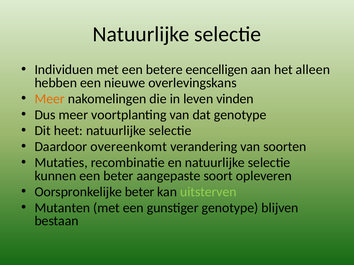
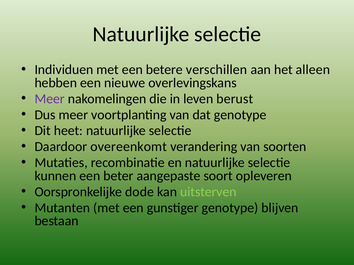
eencelligen: eencelligen -> verschillen
Meer at (50, 99) colour: orange -> purple
vinden: vinden -> berust
Oorspronkelijke beter: beter -> dode
